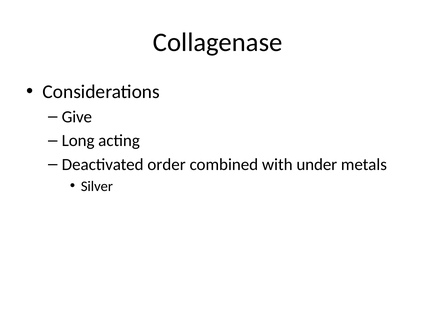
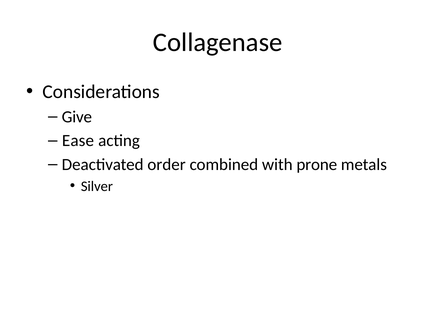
Long: Long -> Ease
under: under -> prone
